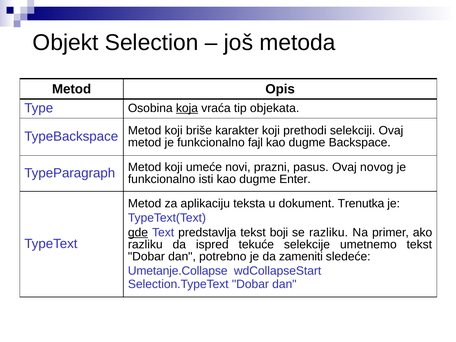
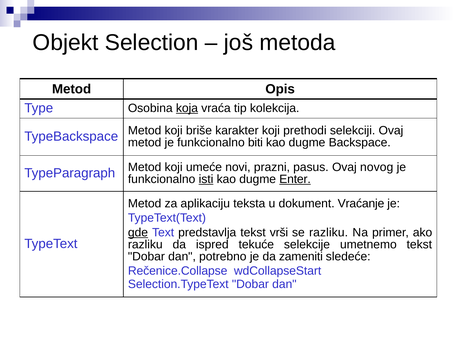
objekata: objekata -> kolekcija
fajl: fajl -> biti
isti underline: none -> present
Enter underline: none -> present
Trenutka: Trenutka -> Vraćanje
boji: boji -> vrši
Umetanje.Collapse: Umetanje.Collapse -> Rečenice.Collapse
